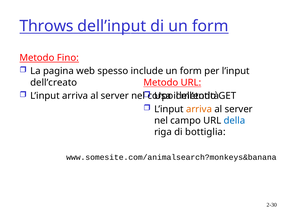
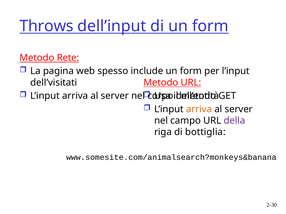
Fino: Fino -> Rete
dell’creato: dell’creato -> dell’visitati
della colour: blue -> purple
